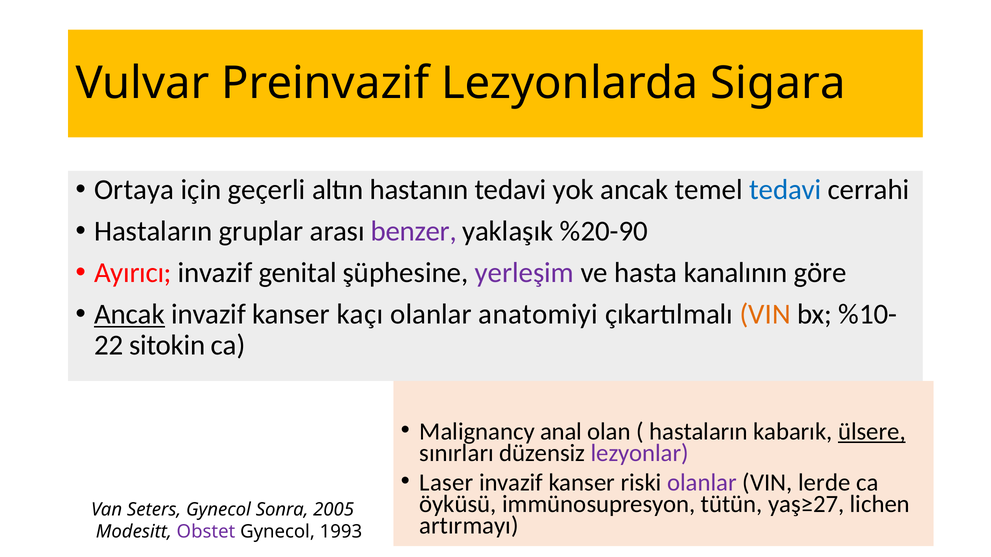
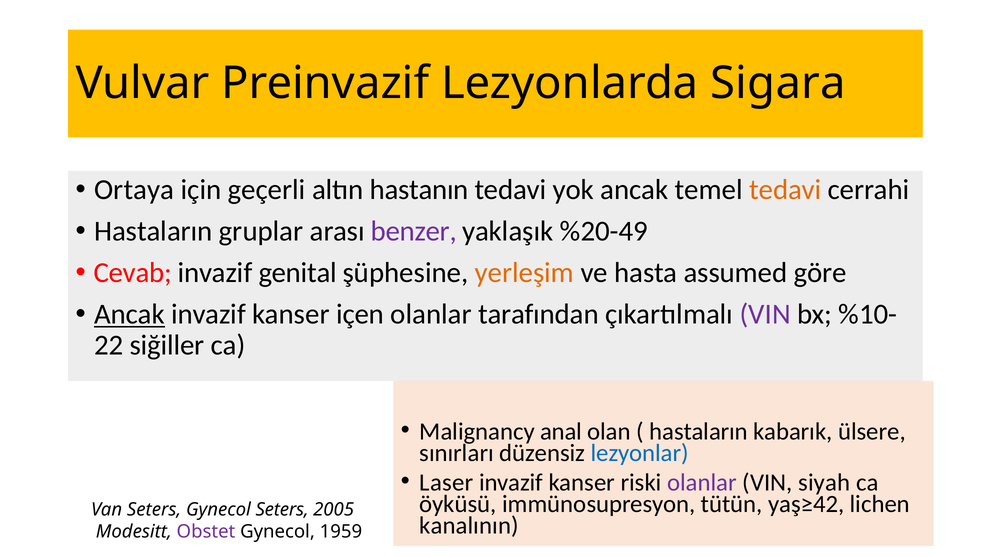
tedavi at (785, 190) colour: blue -> orange
%20-90: %20-90 -> %20-49
Ayırıcı: Ayırıcı -> Cevab
yerleşim colour: purple -> orange
kanalının: kanalının -> assumed
kaçı: kaçı -> içen
anatomiyi: anatomiyi -> tarafından
VIN at (765, 315) colour: orange -> purple
sitokin: sitokin -> siğiller
ülsere underline: present -> none
lezyonlar colour: purple -> blue
lerde: lerde -> siyah
yaş≥27: yaş≥27 -> yaş≥42
Gynecol Sonra: Sonra -> Seters
artırmayı: artırmayı -> kanalının
1993: 1993 -> 1959
